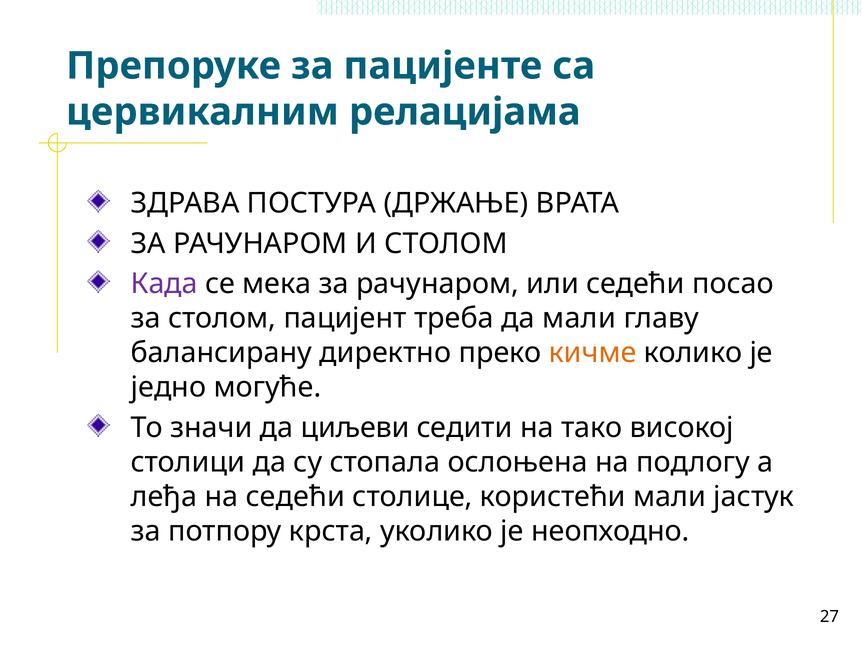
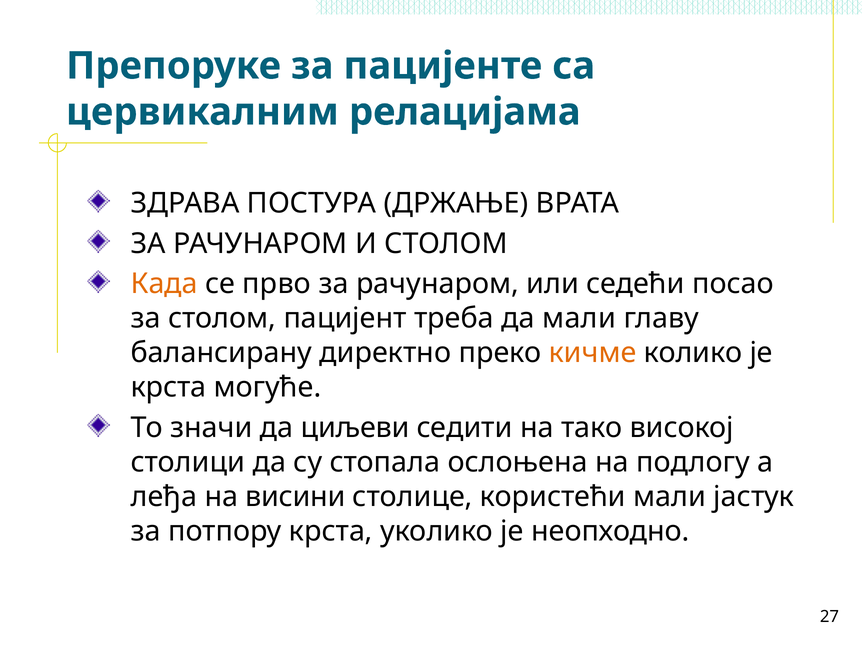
Када colour: purple -> orange
мека: мека -> прво
једно at (168, 387): једно -> крста
на седећи: седећи -> висини
